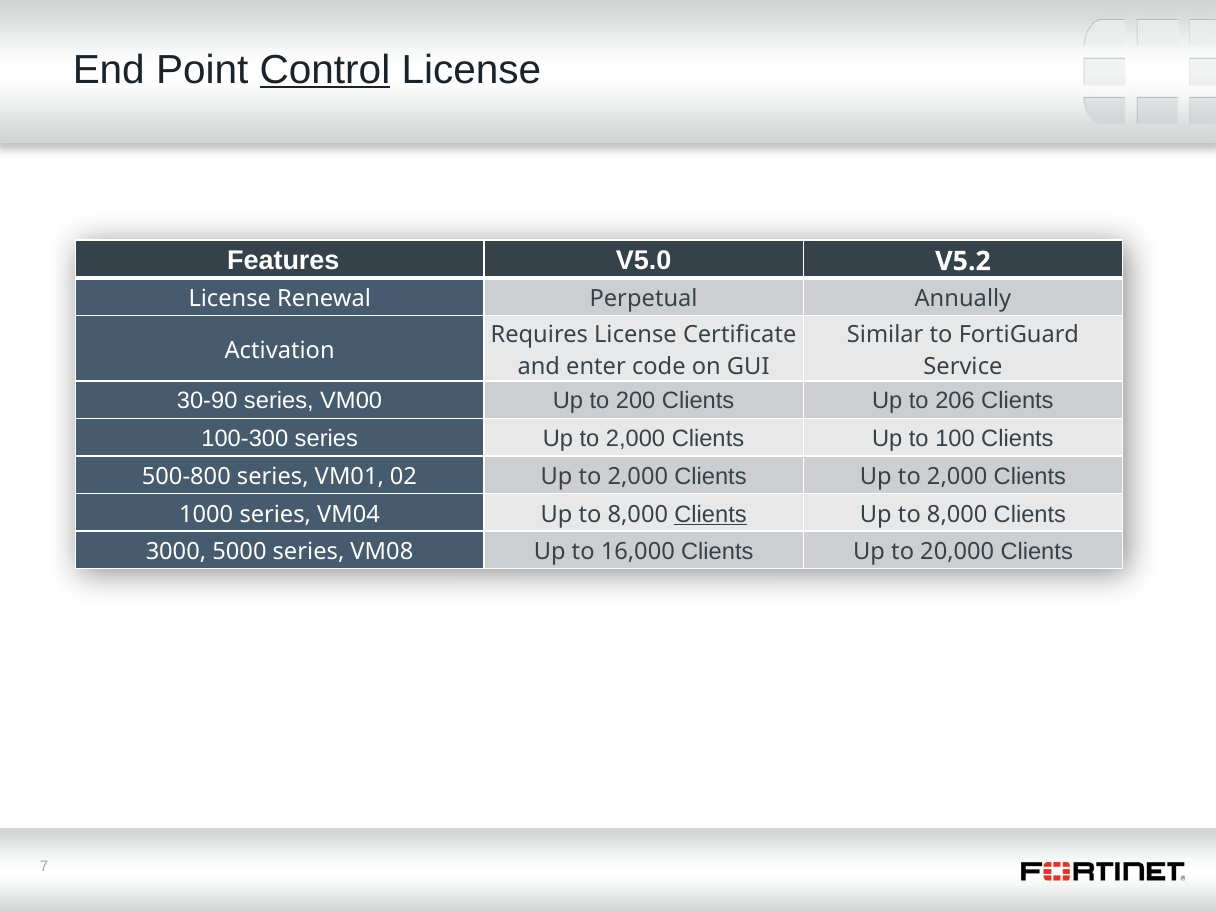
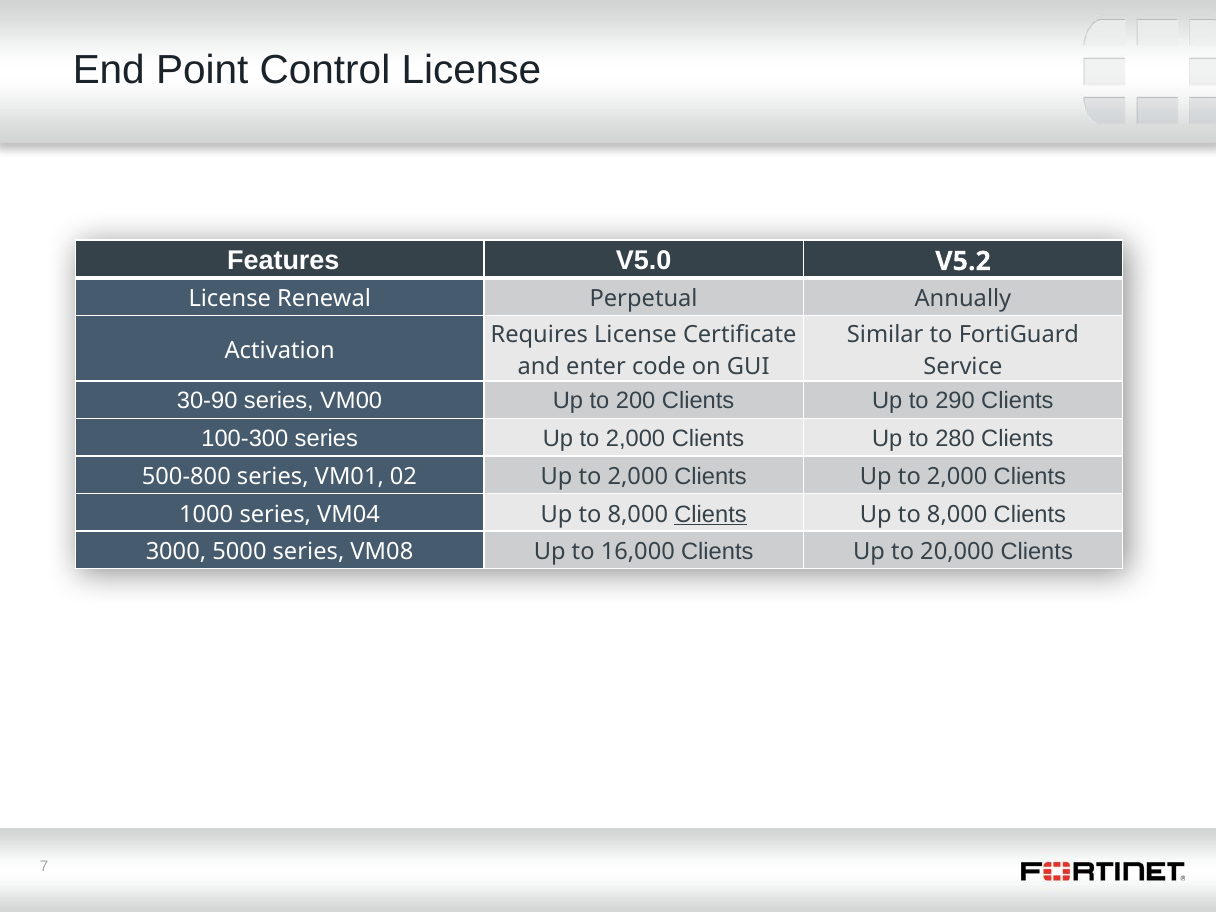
Control underline: present -> none
206: 206 -> 290
100: 100 -> 280
